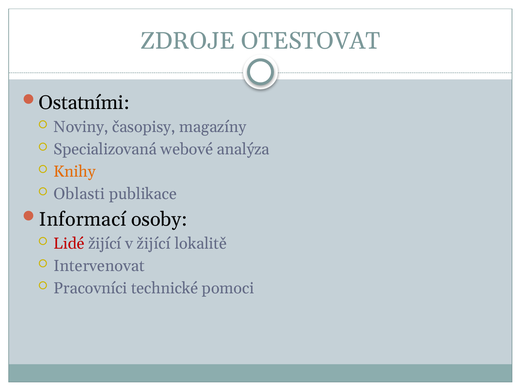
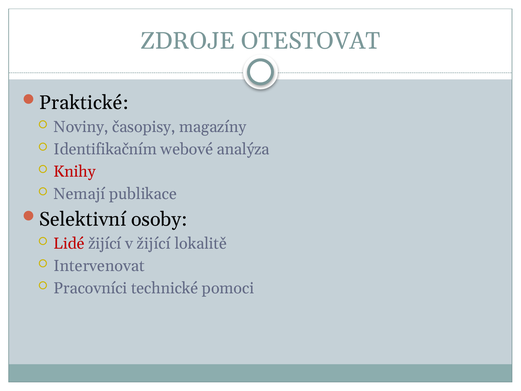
Ostatními: Ostatními -> Praktické
Specializovaná: Specializovaná -> Identifikačním
Knihy colour: orange -> red
Oblasti: Oblasti -> Nemají
Informací: Informací -> Selektivní
